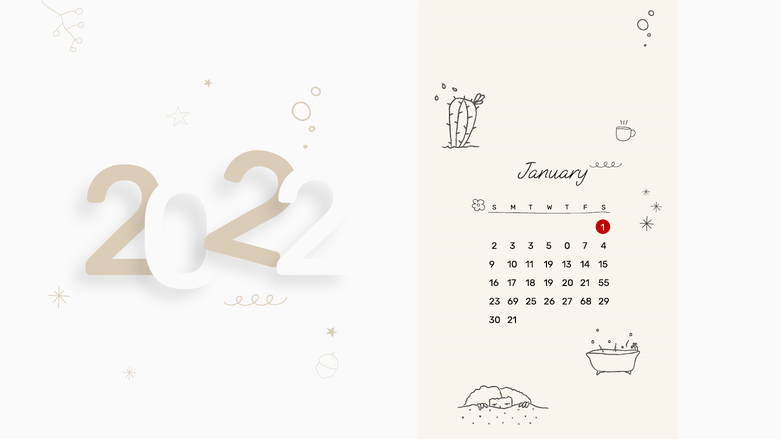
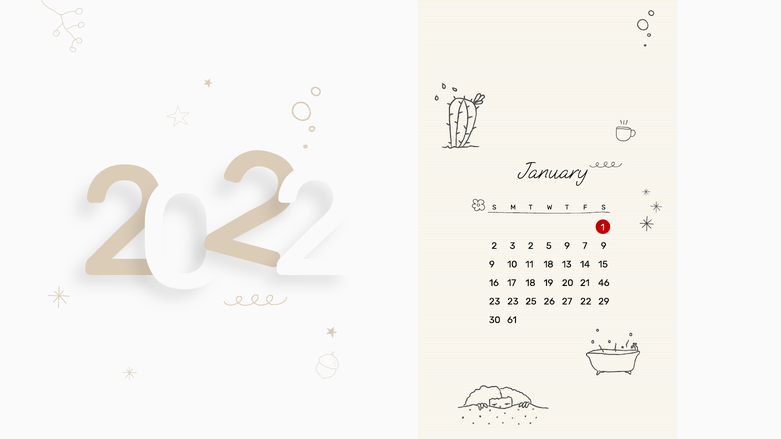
3 3: 3 -> 2
5 0: 0 -> 9
7 4: 4 -> 9
11 19: 19 -> 18
55: 55 -> 46
23 69: 69 -> 23
68: 68 -> 22
30 21: 21 -> 61
